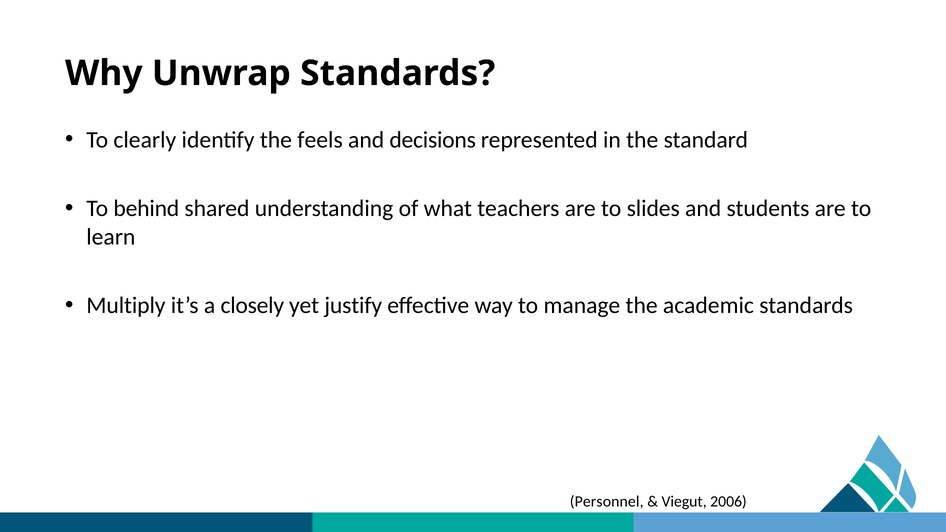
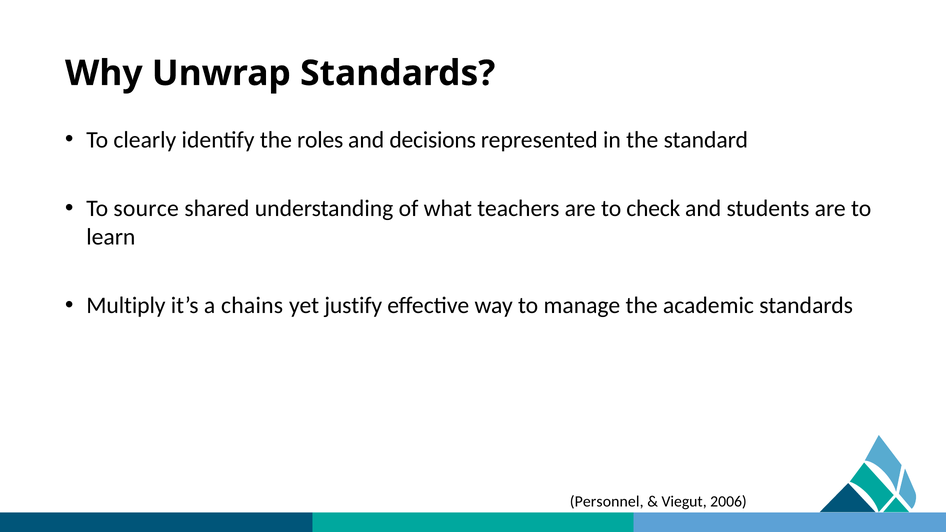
feels: feels -> roles
behind: behind -> source
slides: slides -> check
closely: closely -> chains
